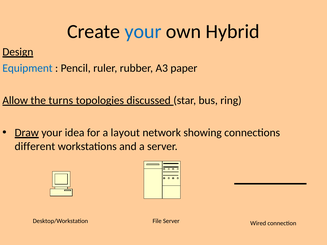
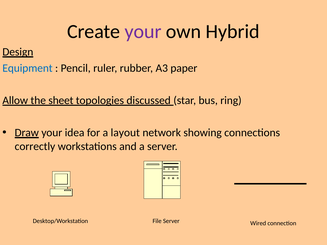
your at (143, 32) colour: blue -> purple
turns: turns -> sheet
different: different -> correctly
